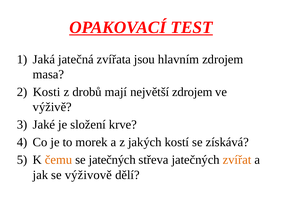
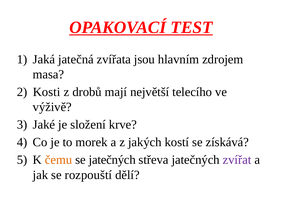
největší zdrojem: zdrojem -> telecího
zvířat colour: orange -> purple
výživově: výživově -> rozpouští
